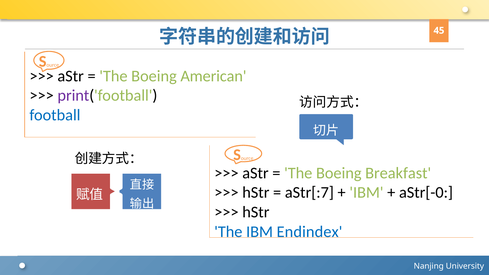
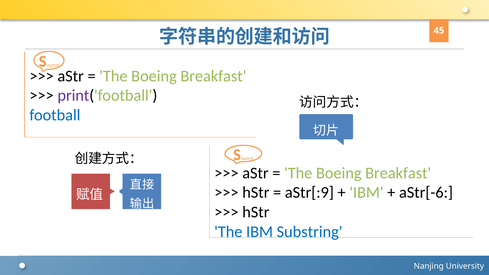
American at (213, 76): American -> Breakfast
aStr[:7: aStr[:7 -> aStr[:9
aStr[-0: aStr[-0 -> aStr[-6
Endindex: Endindex -> Substring
